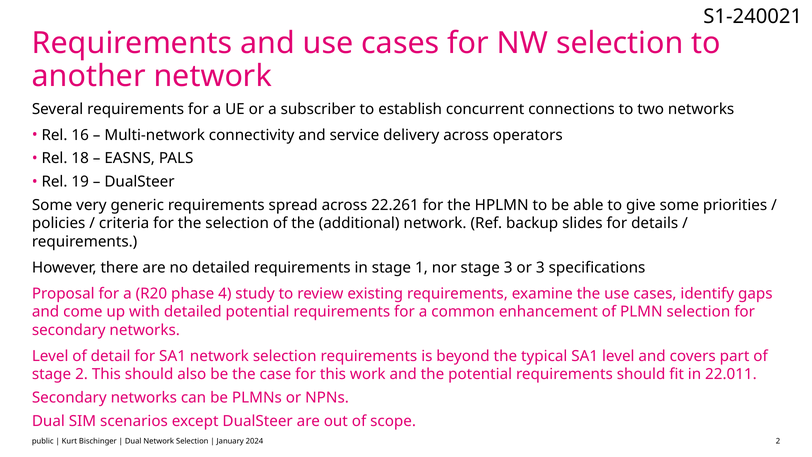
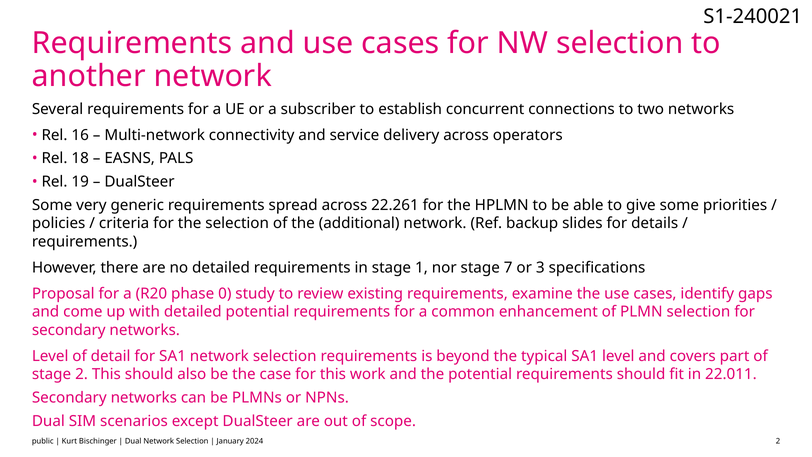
stage 3: 3 -> 7
4: 4 -> 0
